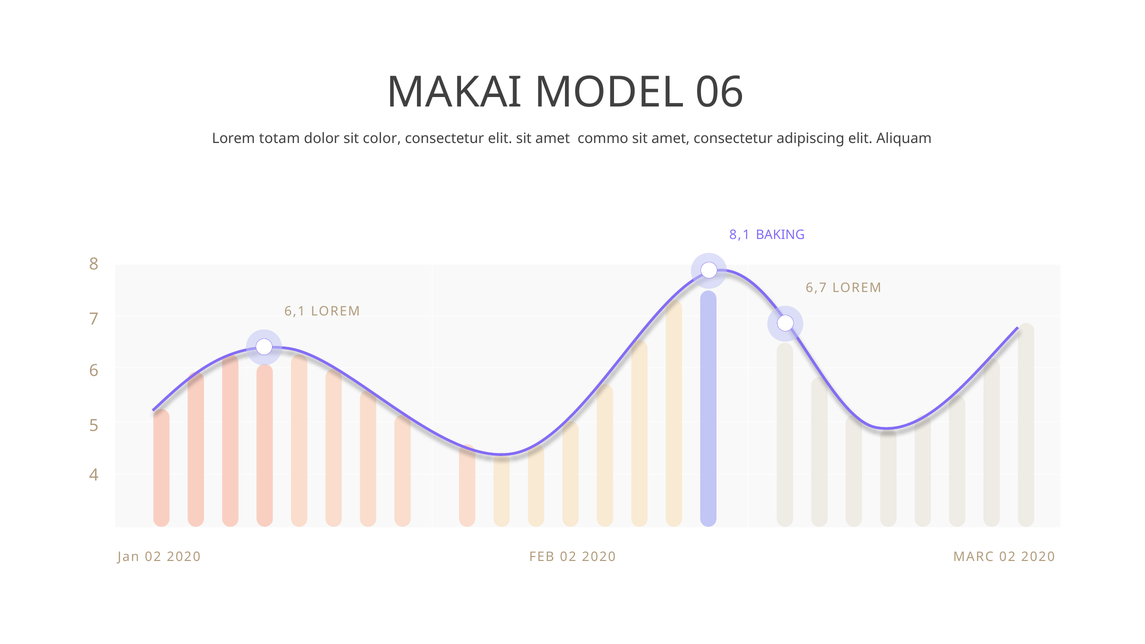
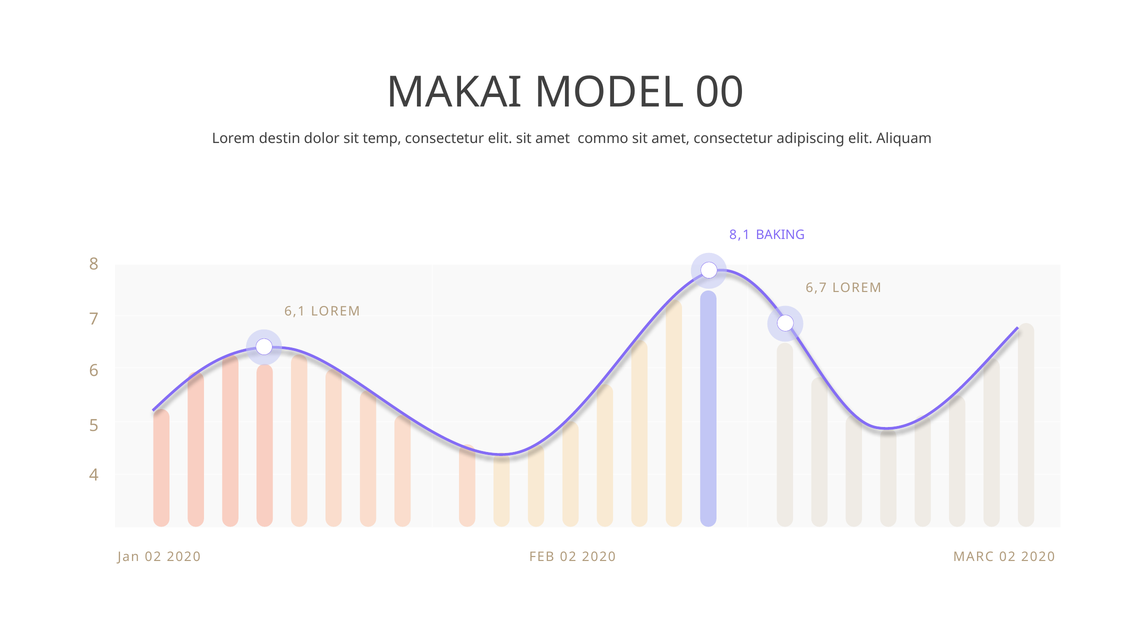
06: 06 -> 00
totam: totam -> destin
color: color -> temp
